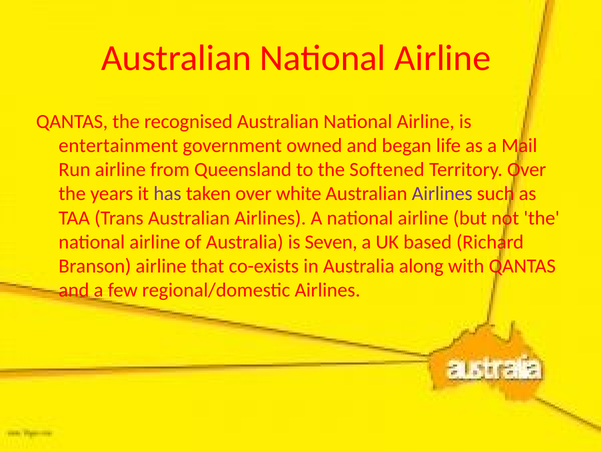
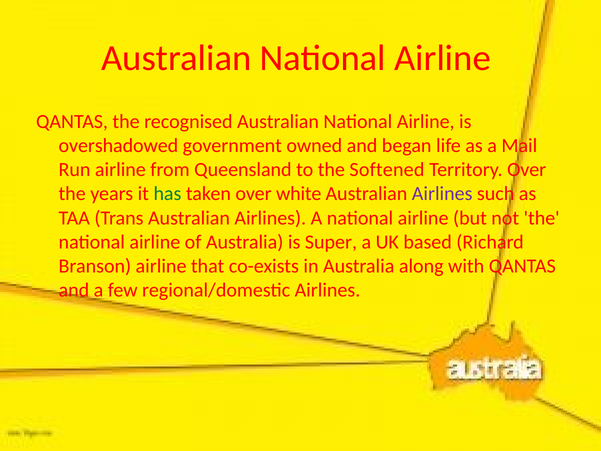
entertainment: entertainment -> overshadowed
has colour: purple -> green
Seven: Seven -> Super
